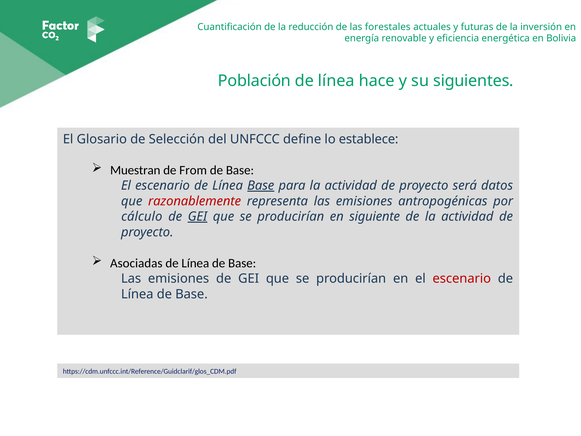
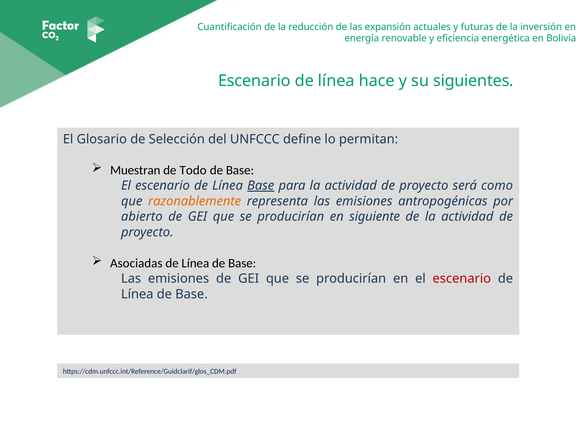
forestales: forestales -> expansión
Población at (254, 81): Población -> Escenario
establece: establece -> permitan
From: From -> Todo
datos: datos -> como
razonablemente colour: red -> orange
cálculo: cálculo -> abierto
GEI at (198, 217) underline: present -> none
